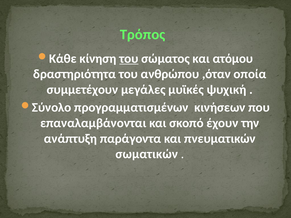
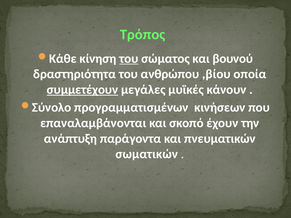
ατόμου: ατόμου -> βουνού
,όταν: ,όταν -> ,βίου
συμμετέχουν underline: none -> present
ψυχική: ψυχική -> κάνουν
